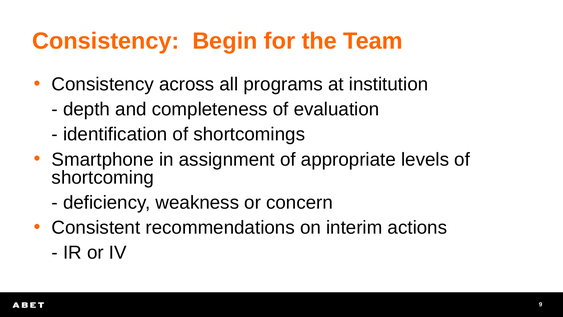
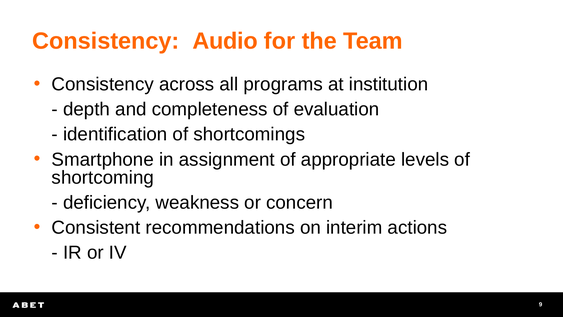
Begin: Begin -> Audio
